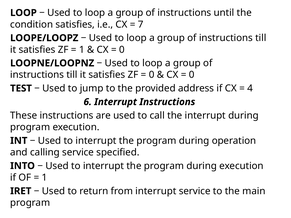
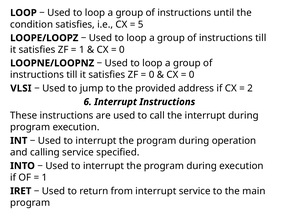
7: 7 -> 5
TEST: TEST -> VLSI
4: 4 -> 2
